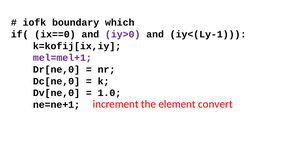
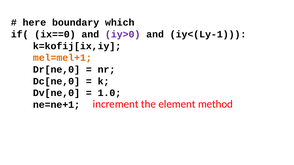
iofk: iofk -> here
mel=mel+1 colour: purple -> orange
convert: convert -> method
